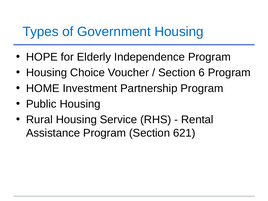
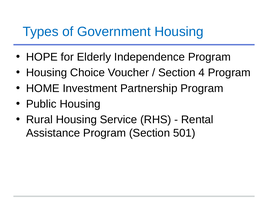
6: 6 -> 4
621: 621 -> 501
